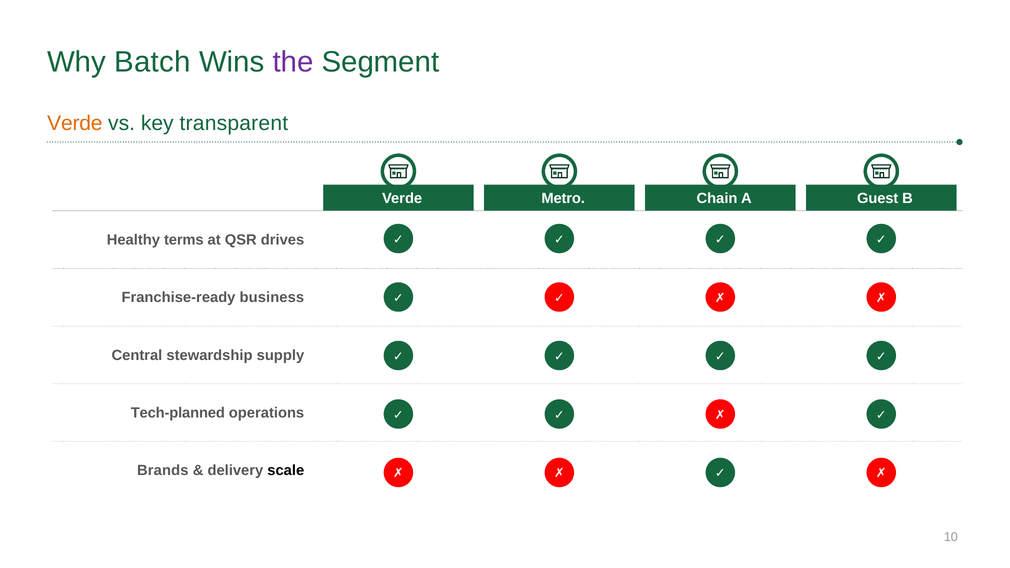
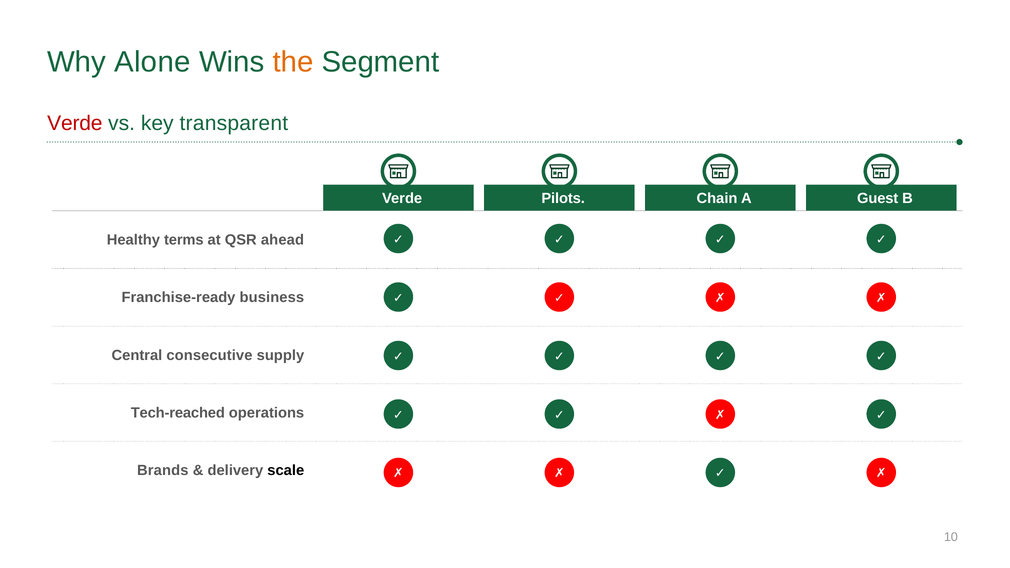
Batch: Batch -> Alone
the colour: purple -> orange
Verde at (75, 123) colour: orange -> red
Metro: Metro -> Pilots
drives: drives -> ahead
stewardship: stewardship -> consecutive
Tech-planned: Tech-planned -> Tech-reached
